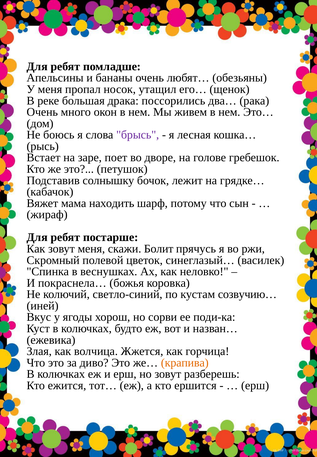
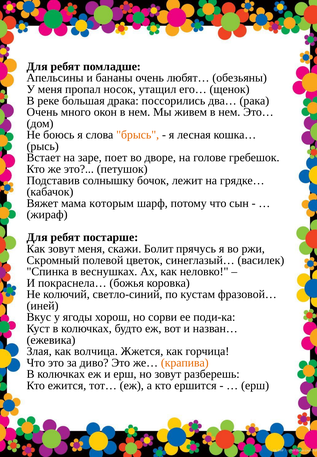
брысь colour: purple -> orange
находить: находить -> которым
созвучию…: созвучию… -> фразовой…
